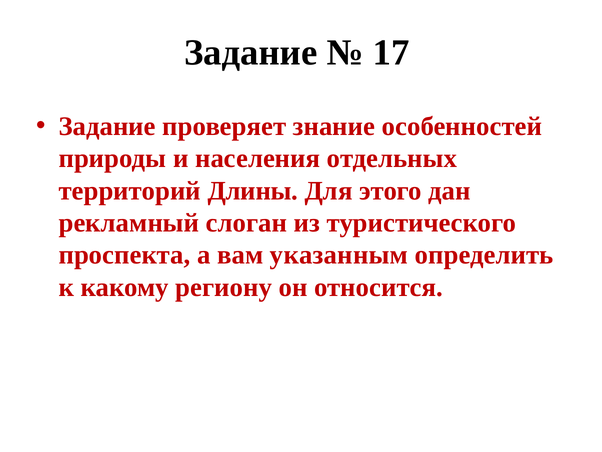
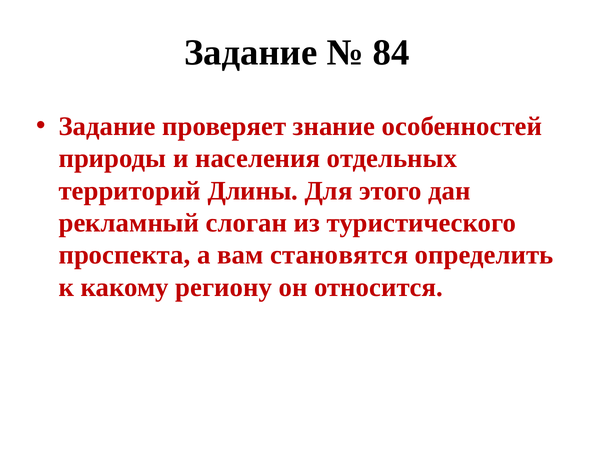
17: 17 -> 84
указанным: указанным -> становятся
